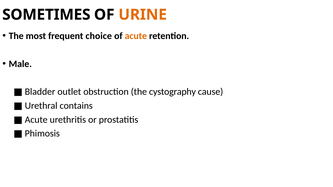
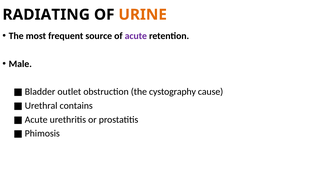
SOMETIMES: SOMETIMES -> RADIATING
choice: choice -> source
acute colour: orange -> purple
